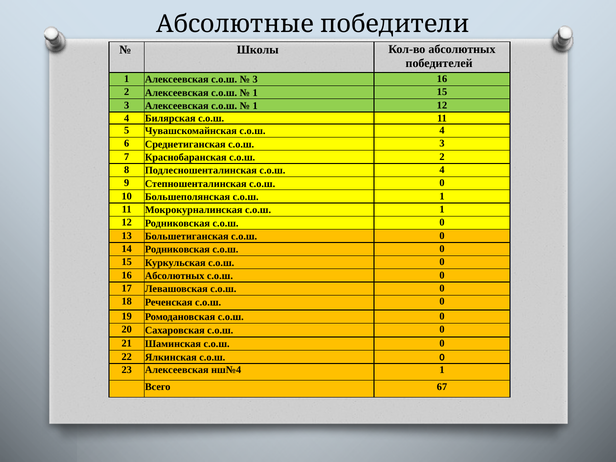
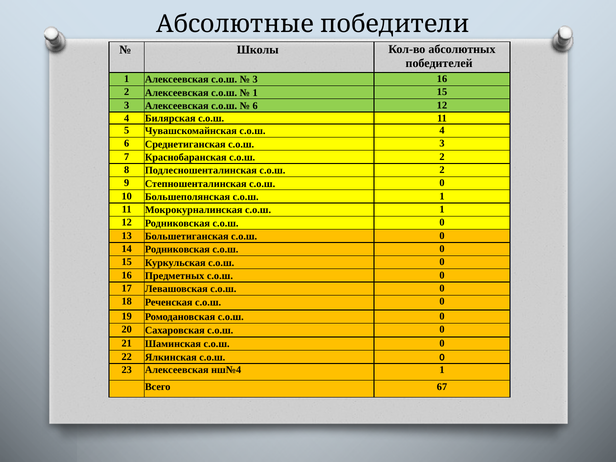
1 at (255, 106): 1 -> 6
Подлесношенталинская с.о.ш 4: 4 -> 2
16 Абсолютных: Абсолютных -> Предметных
